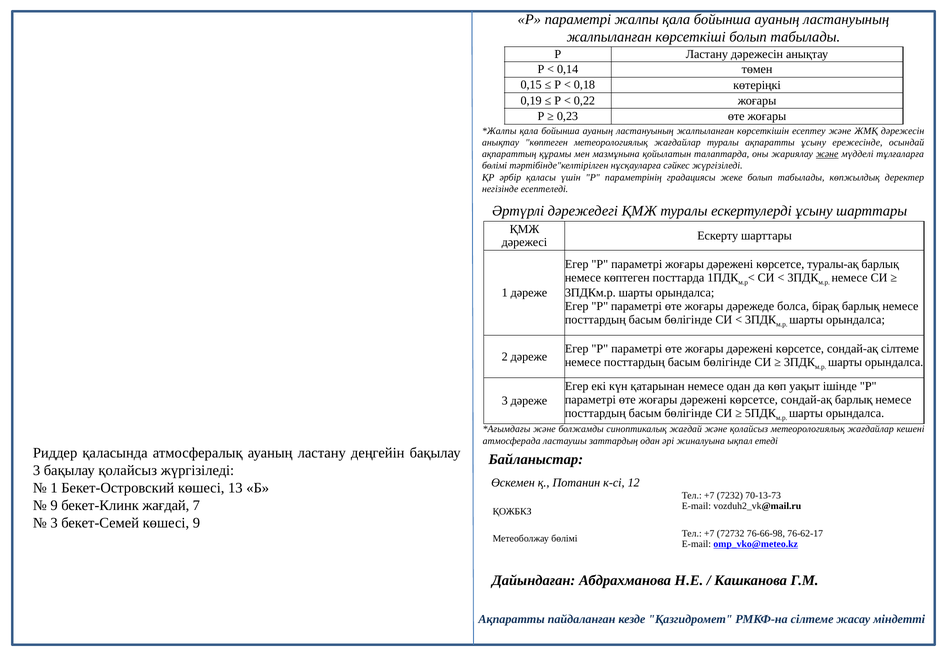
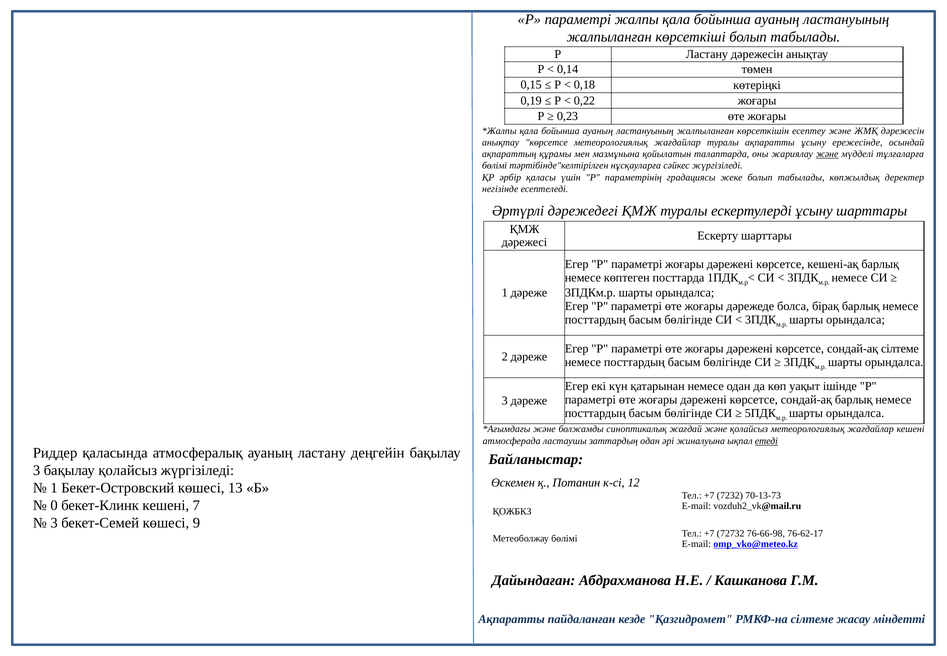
анықтау көптеген: көптеген -> көрсетсе
туралы-ақ: туралы-ақ -> кешені-ақ
етеді underline: none -> present
9 at (54, 505): 9 -> 0
бекет-Клинк жағдай: жағдай -> кешені
